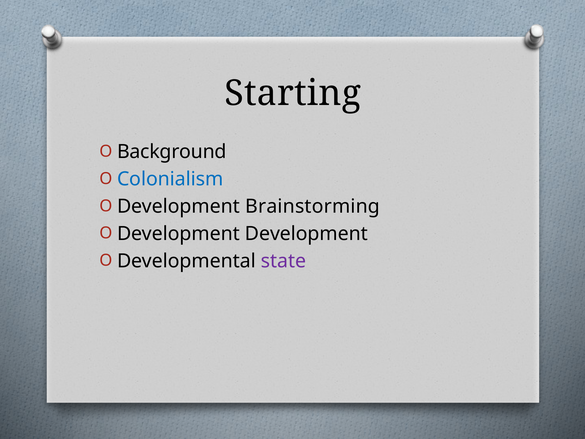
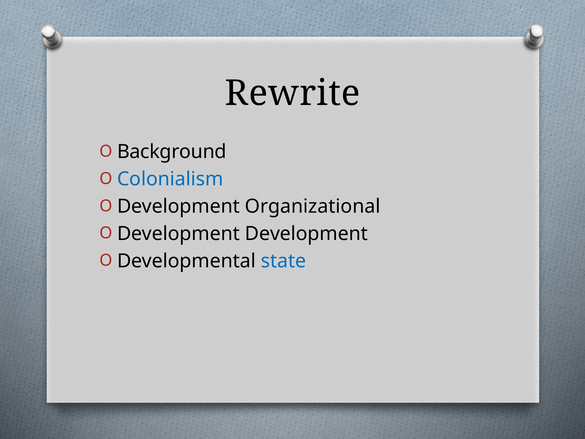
Starting: Starting -> Rewrite
Brainstorming: Brainstorming -> Organizational
state colour: purple -> blue
